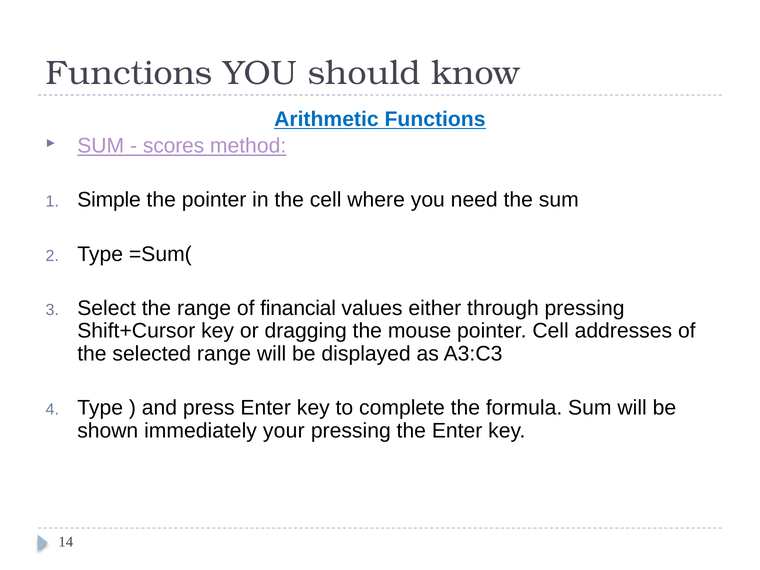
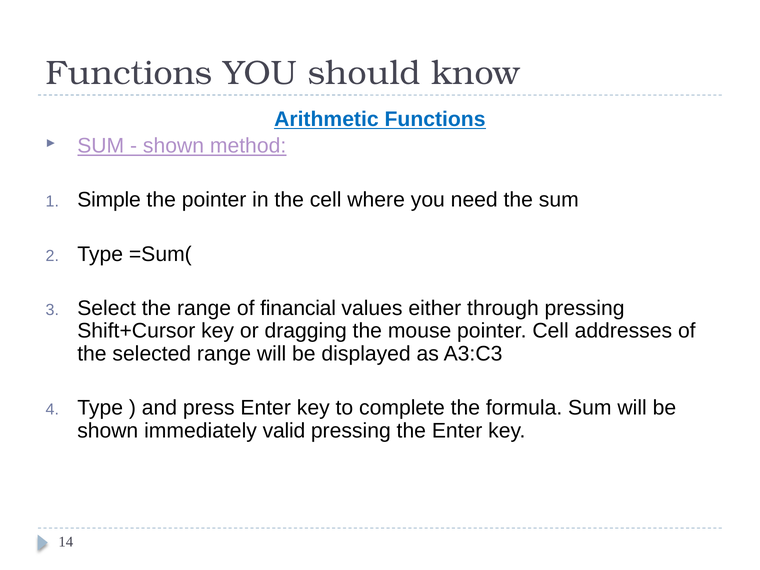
scores at (174, 146): scores -> shown
your: your -> valid
